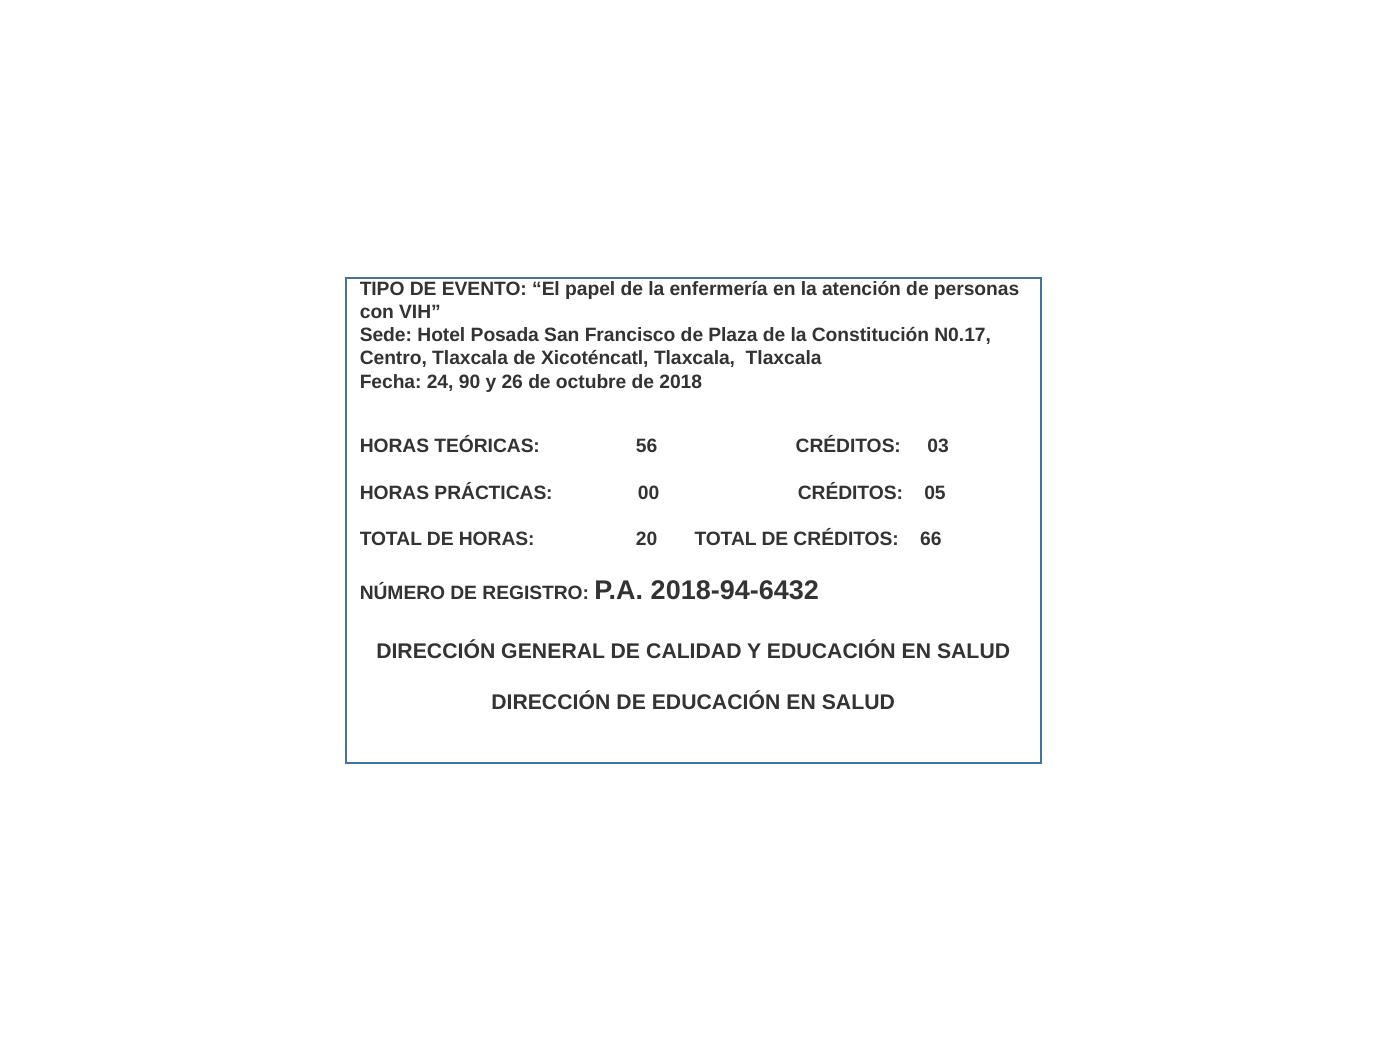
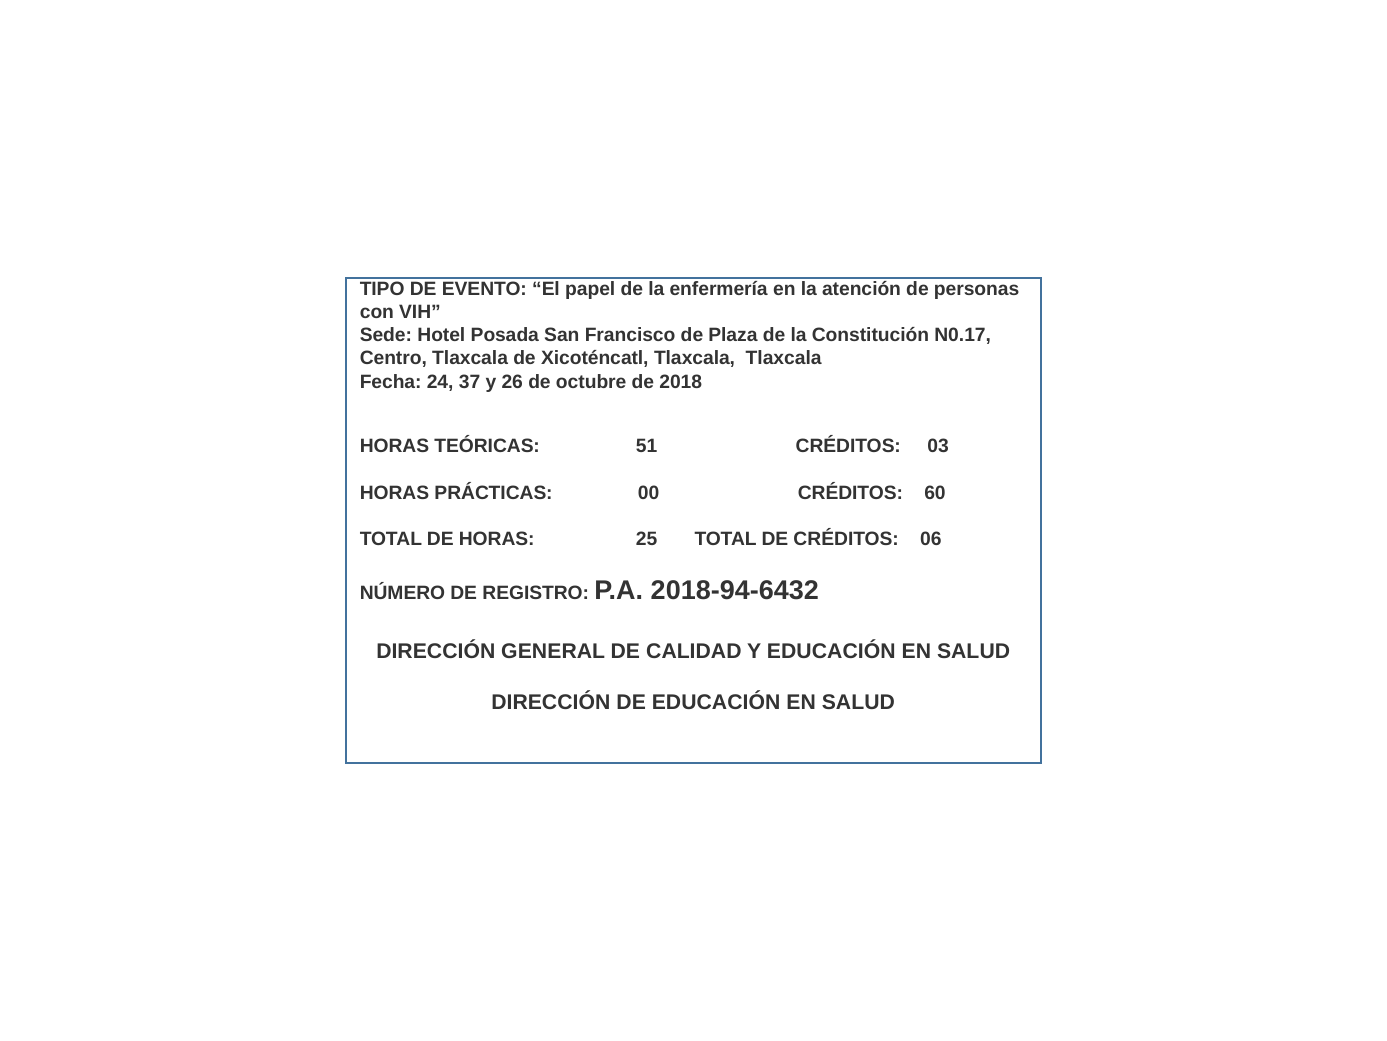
90: 90 -> 37
56: 56 -> 51
05: 05 -> 60
20: 20 -> 25
66: 66 -> 06
